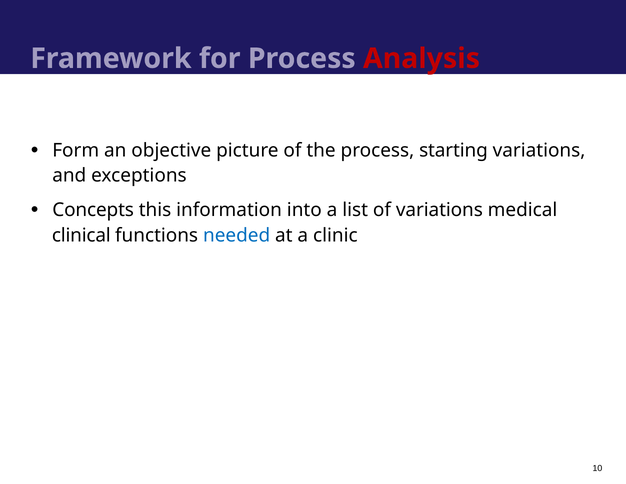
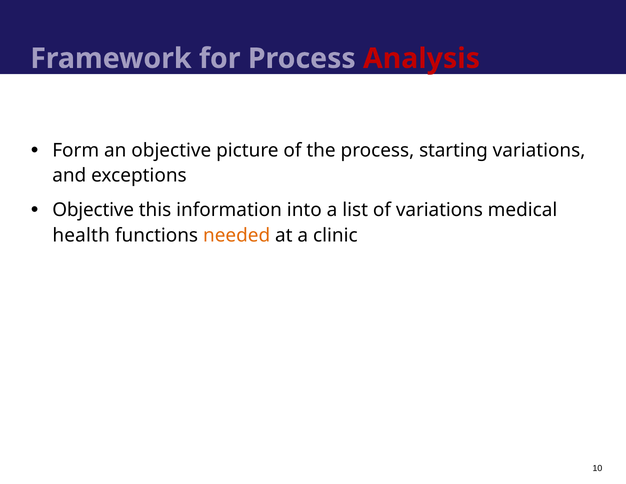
Concepts at (93, 210): Concepts -> Objective
clinical: clinical -> health
needed colour: blue -> orange
